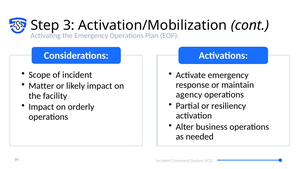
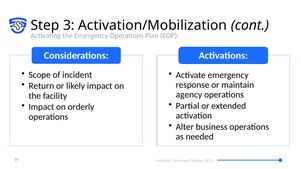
Matter: Matter -> Return
resiliency: resiliency -> extended
